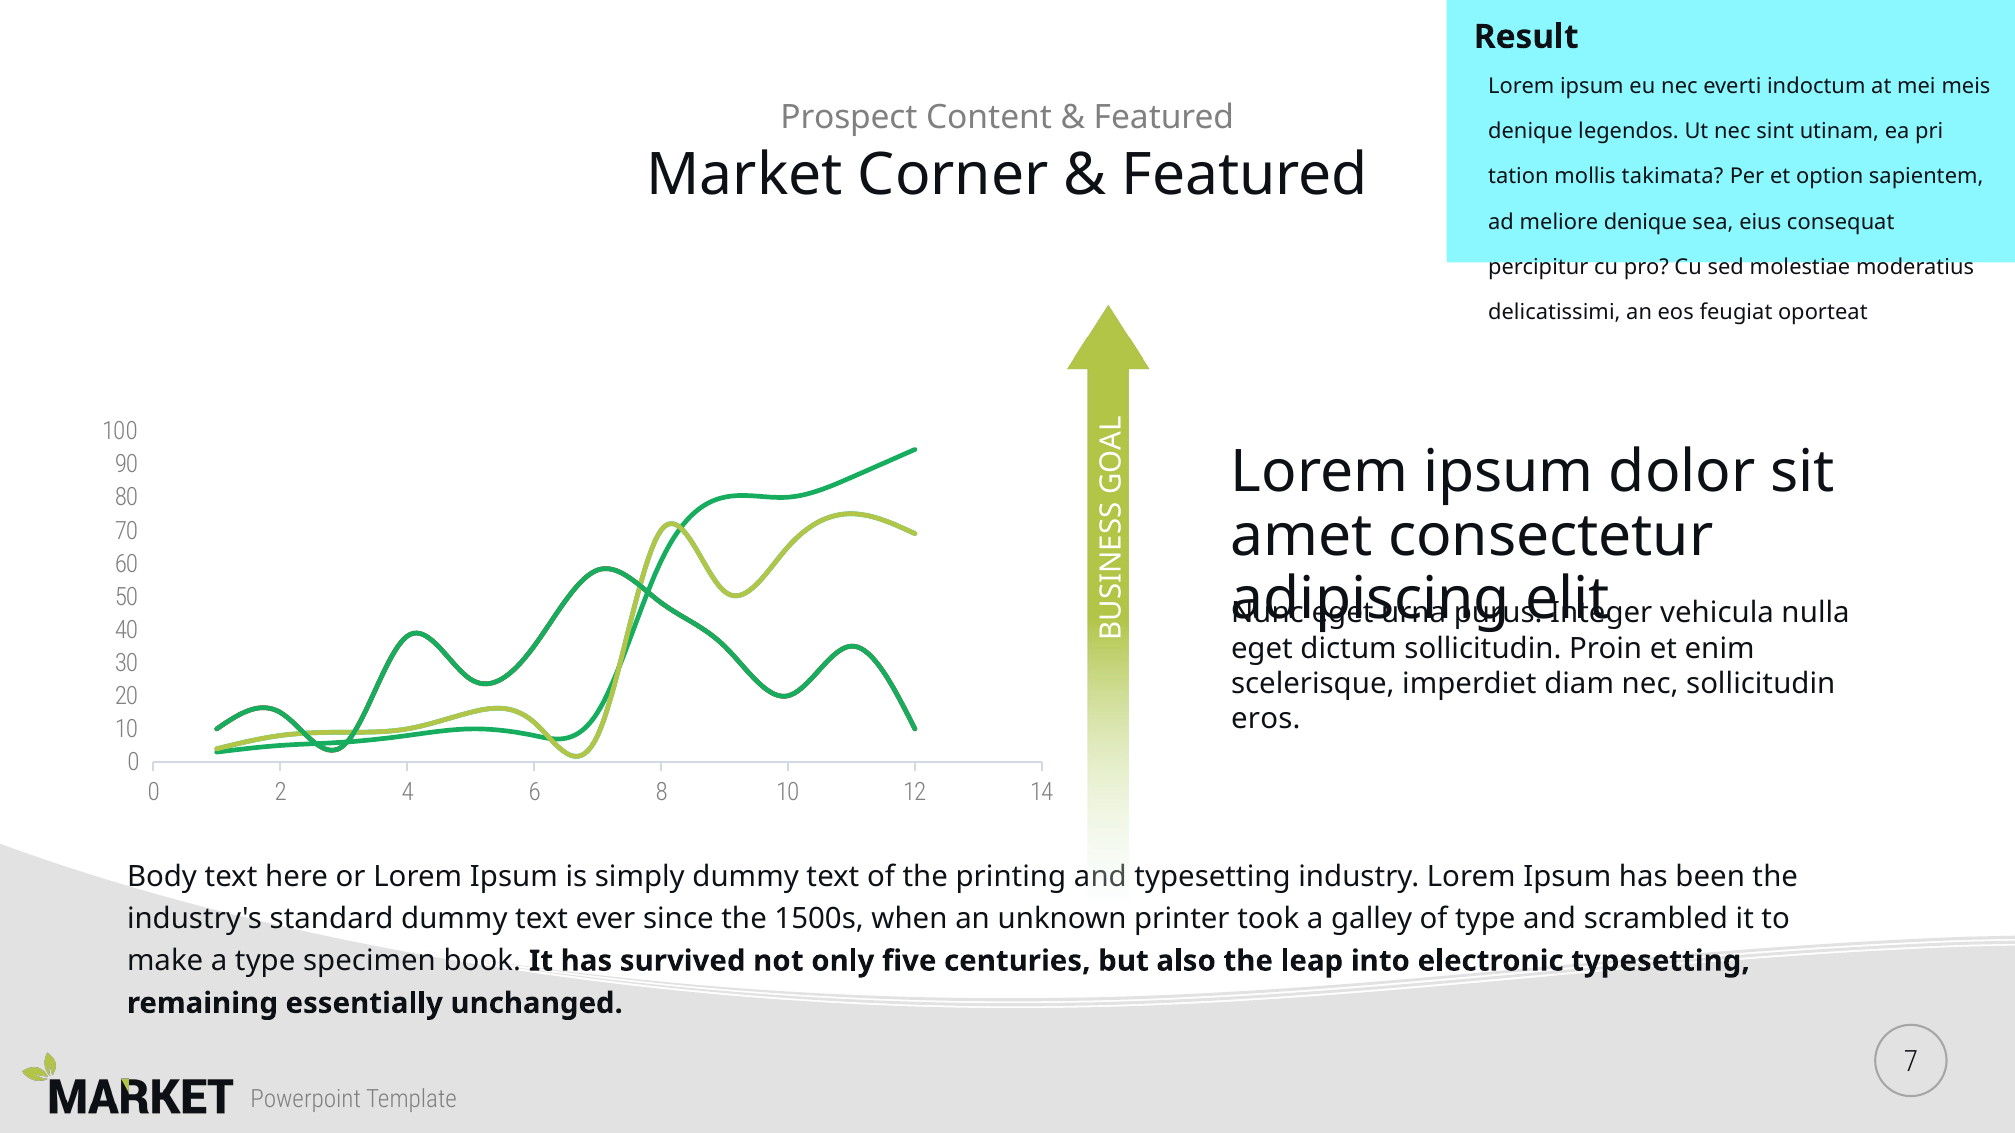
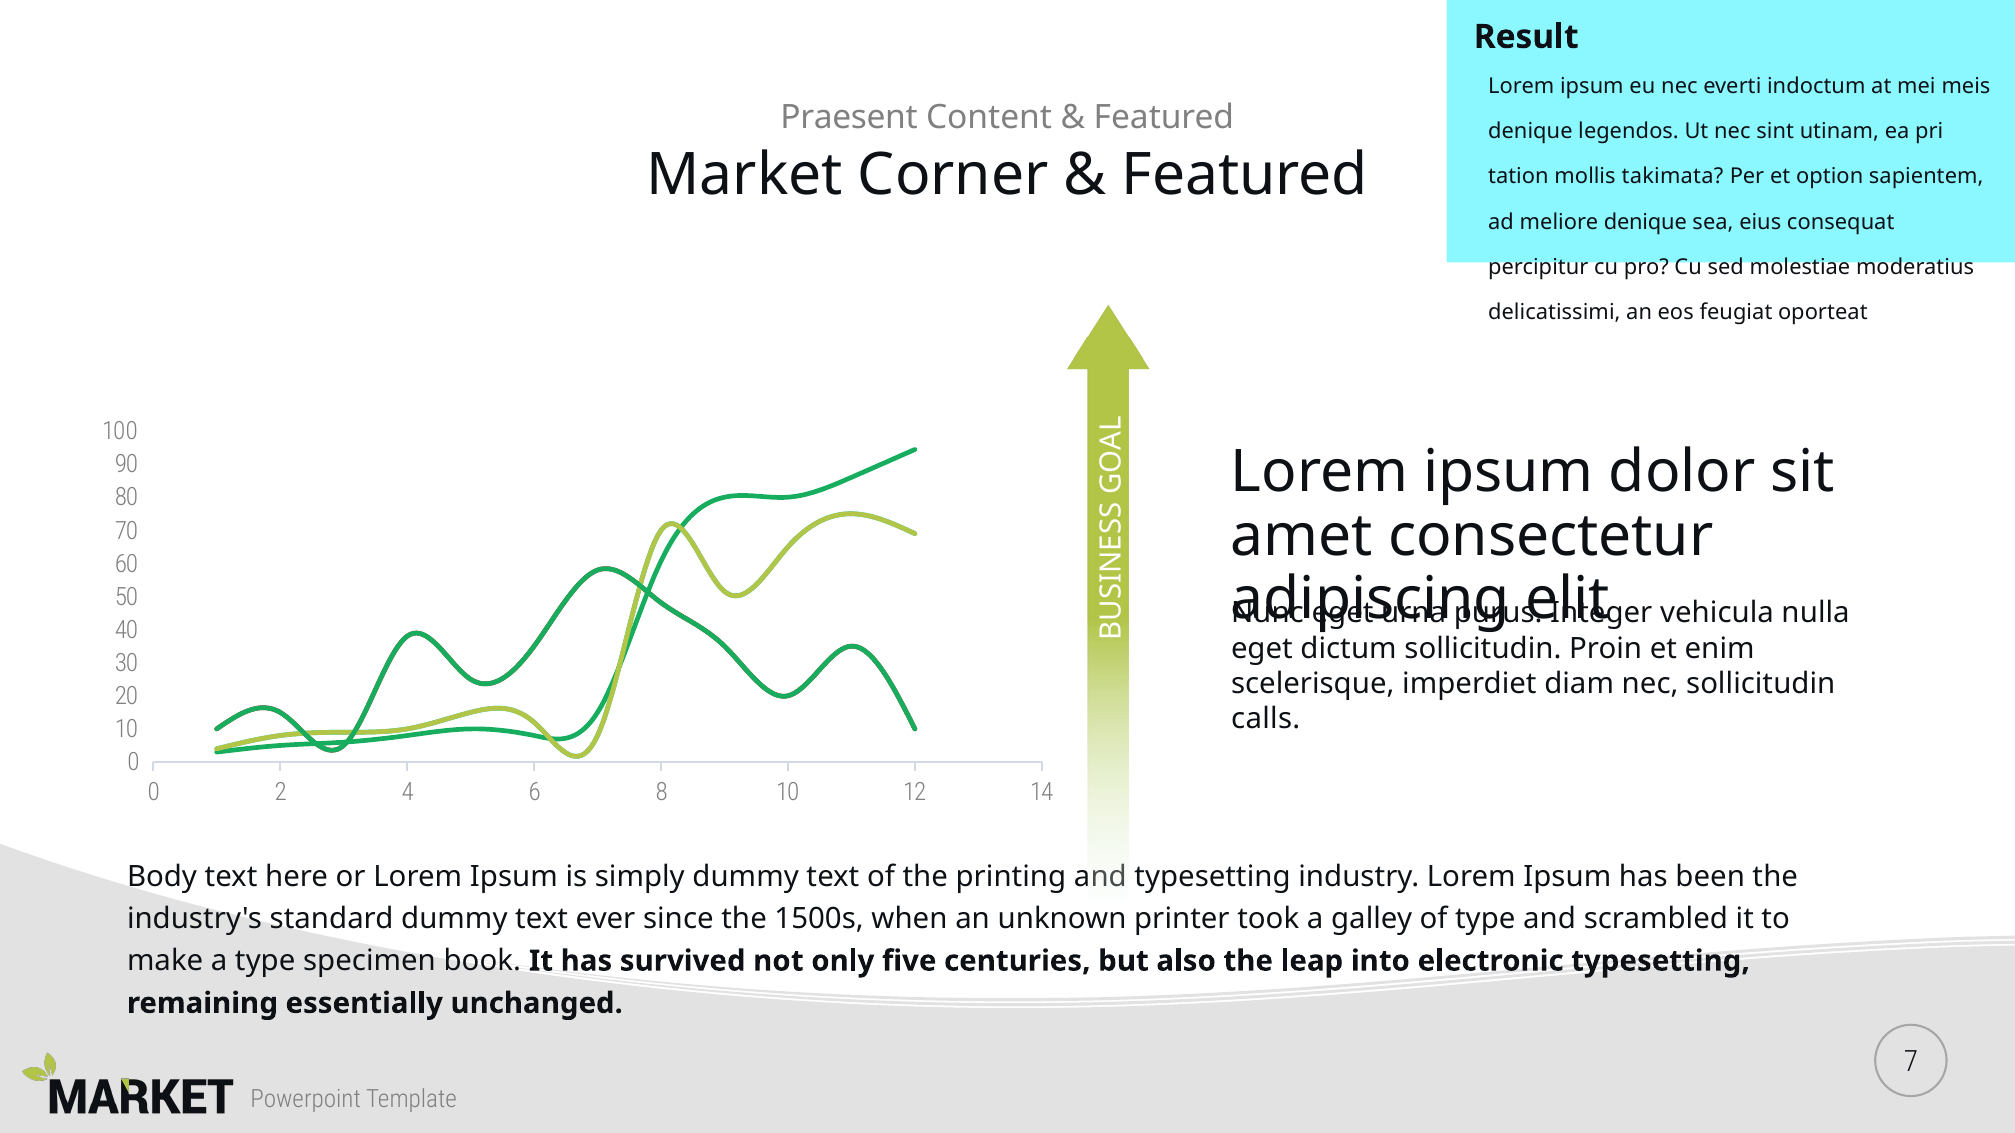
Prospect: Prospect -> Praesent
eros: eros -> calls
